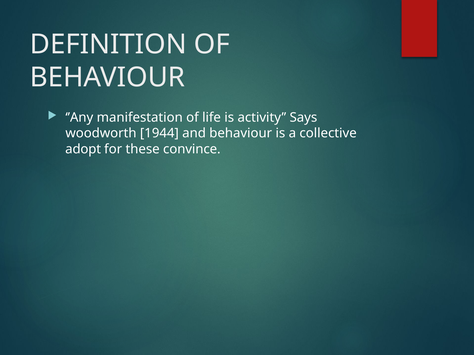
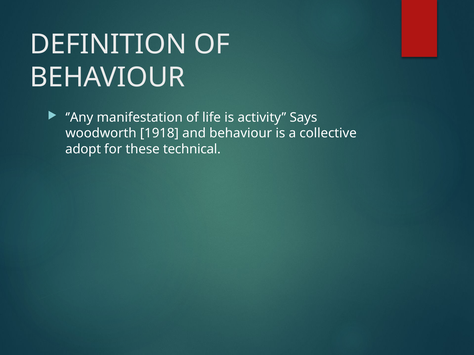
1944: 1944 -> 1918
convince: convince -> technical
